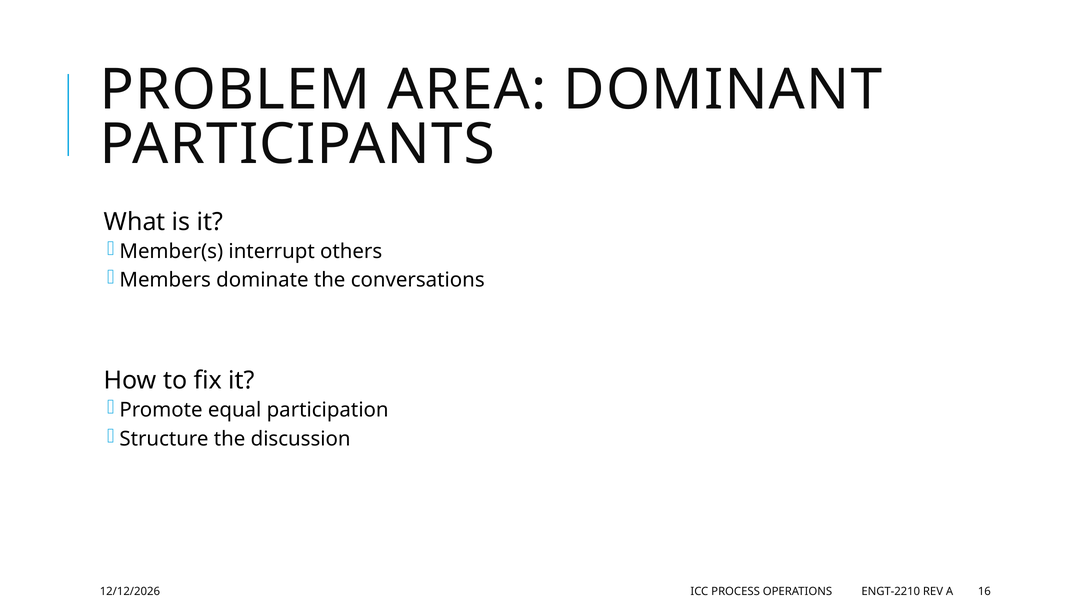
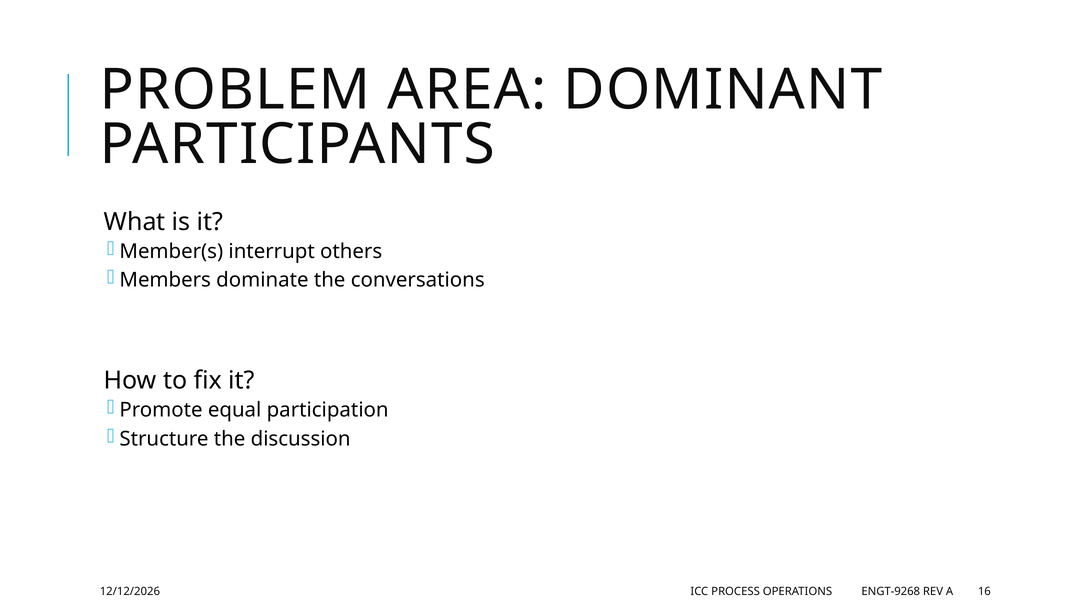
ENGT-2210: ENGT-2210 -> ENGT-9268
